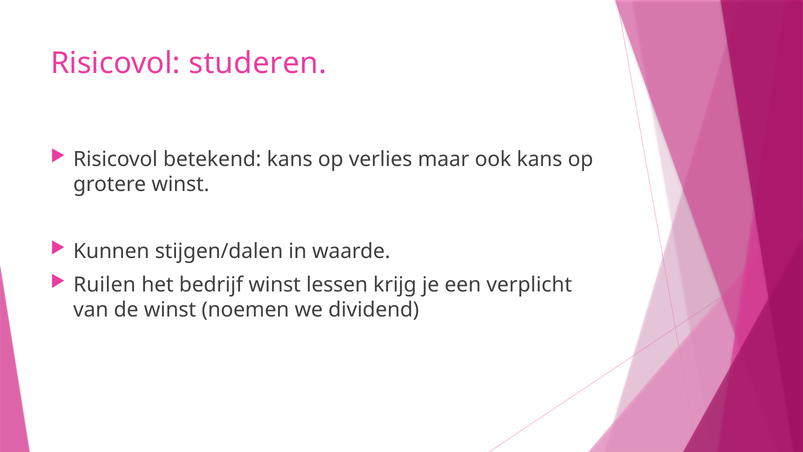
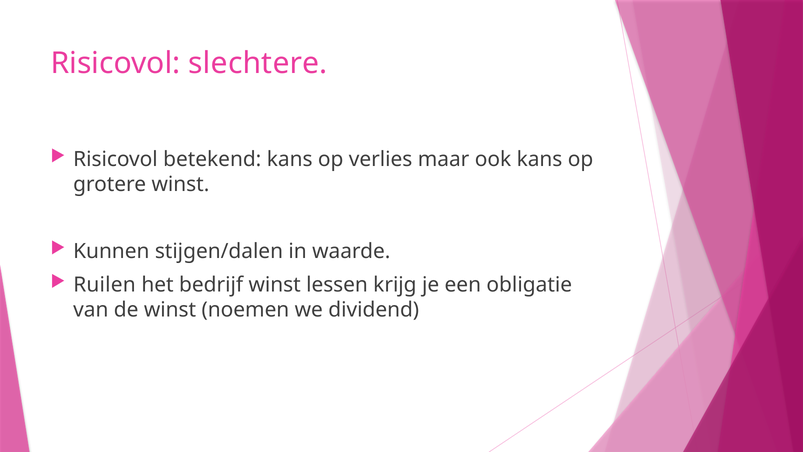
studeren: studeren -> slechtere
verplicht: verplicht -> obligatie
